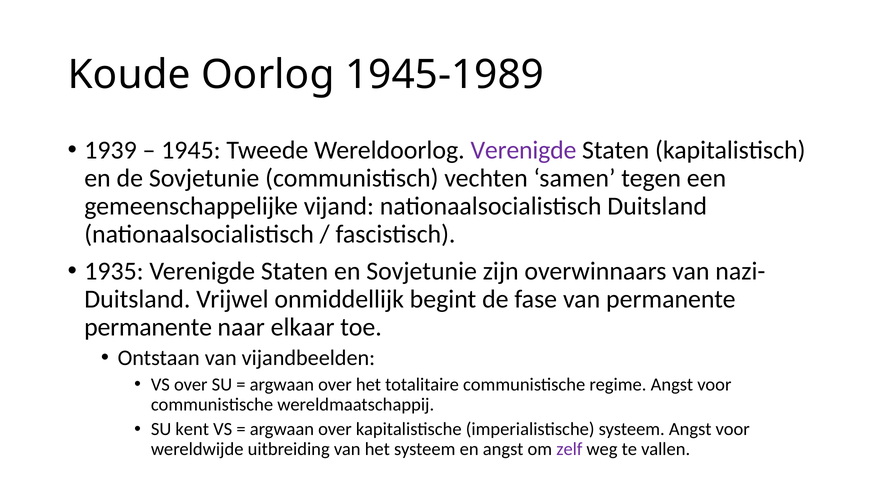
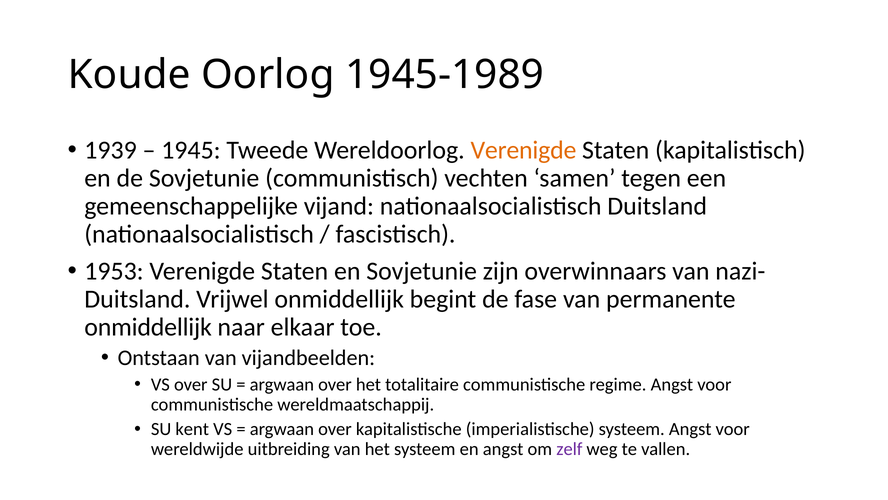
Verenigde at (523, 150) colour: purple -> orange
1935: 1935 -> 1953
permanente at (148, 327): permanente -> onmiddellijk
